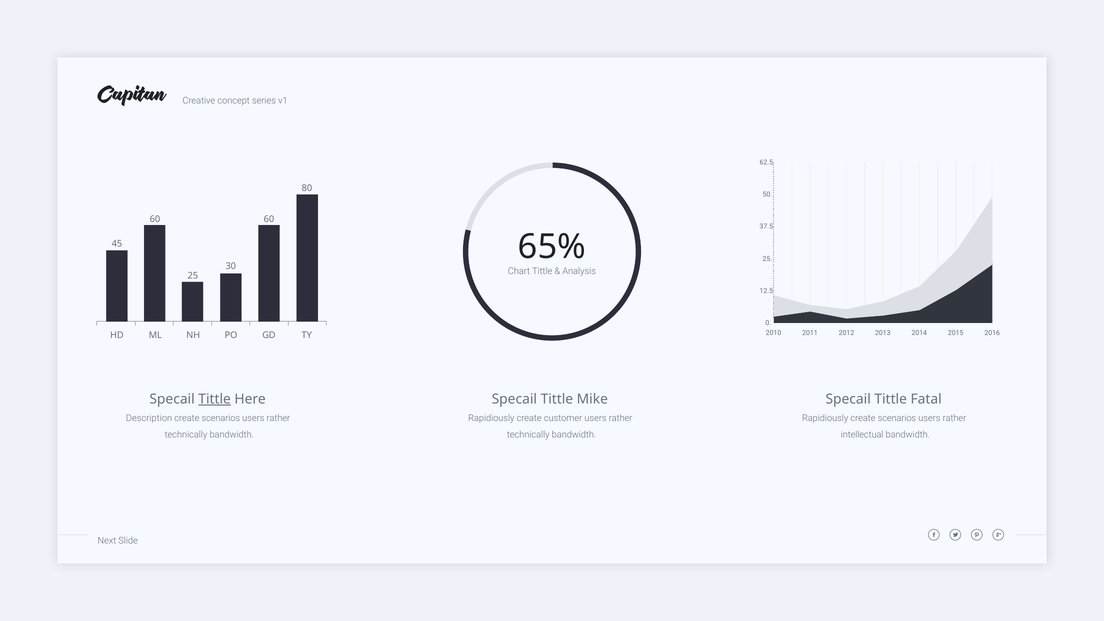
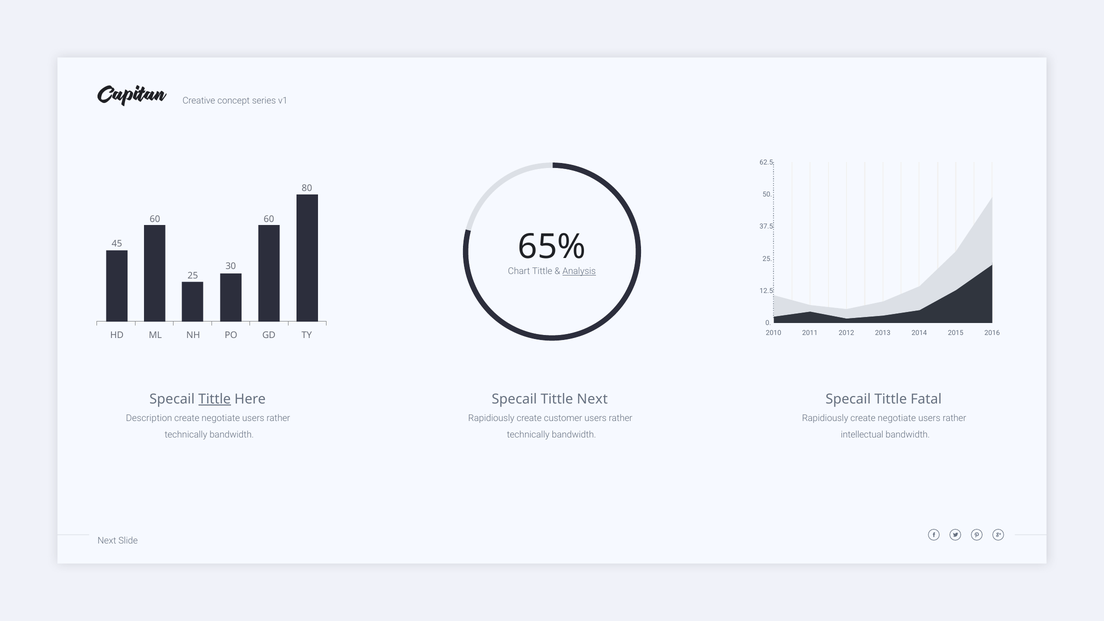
Analysis underline: none -> present
Tittle Mike: Mike -> Next
scenarios at (221, 418): scenarios -> negotiate
Rapidiously create scenarios: scenarios -> negotiate
